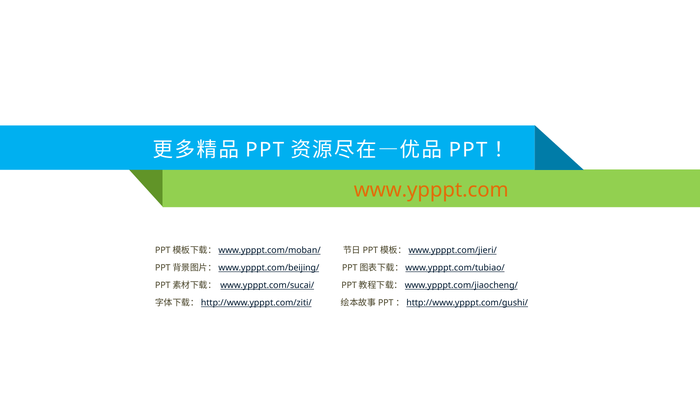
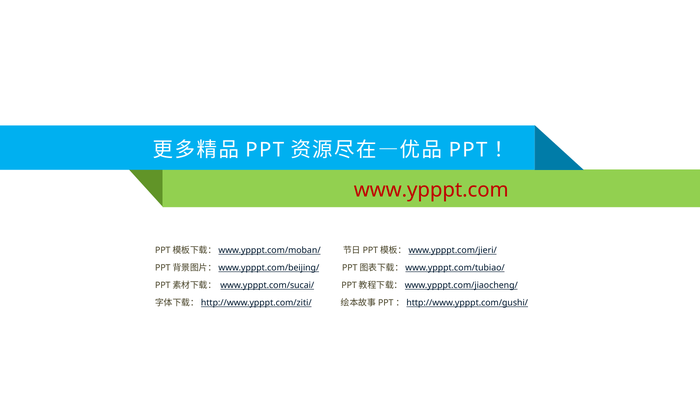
www.ypppt.com colour: orange -> red
